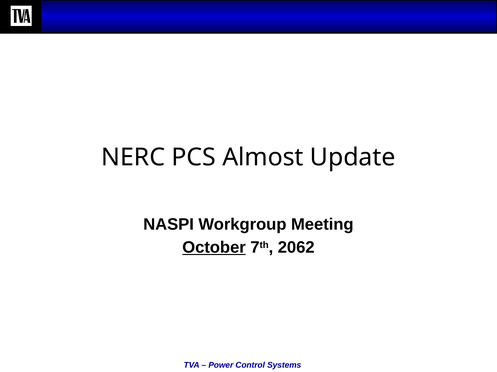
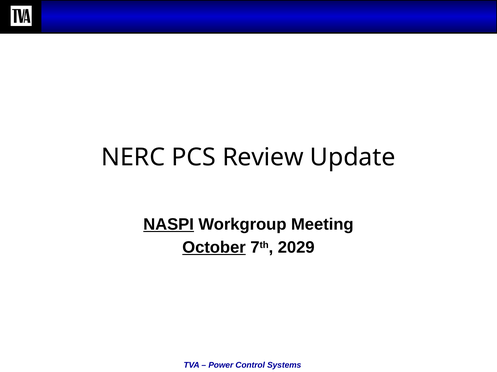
Almost: Almost -> Review
NASPI underline: none -> present
2062: 2062 -> 2029
